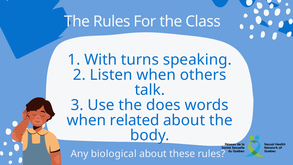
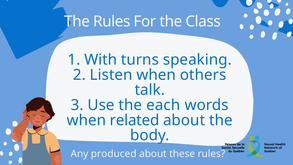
does: does -> each
biological: biological -> produced
